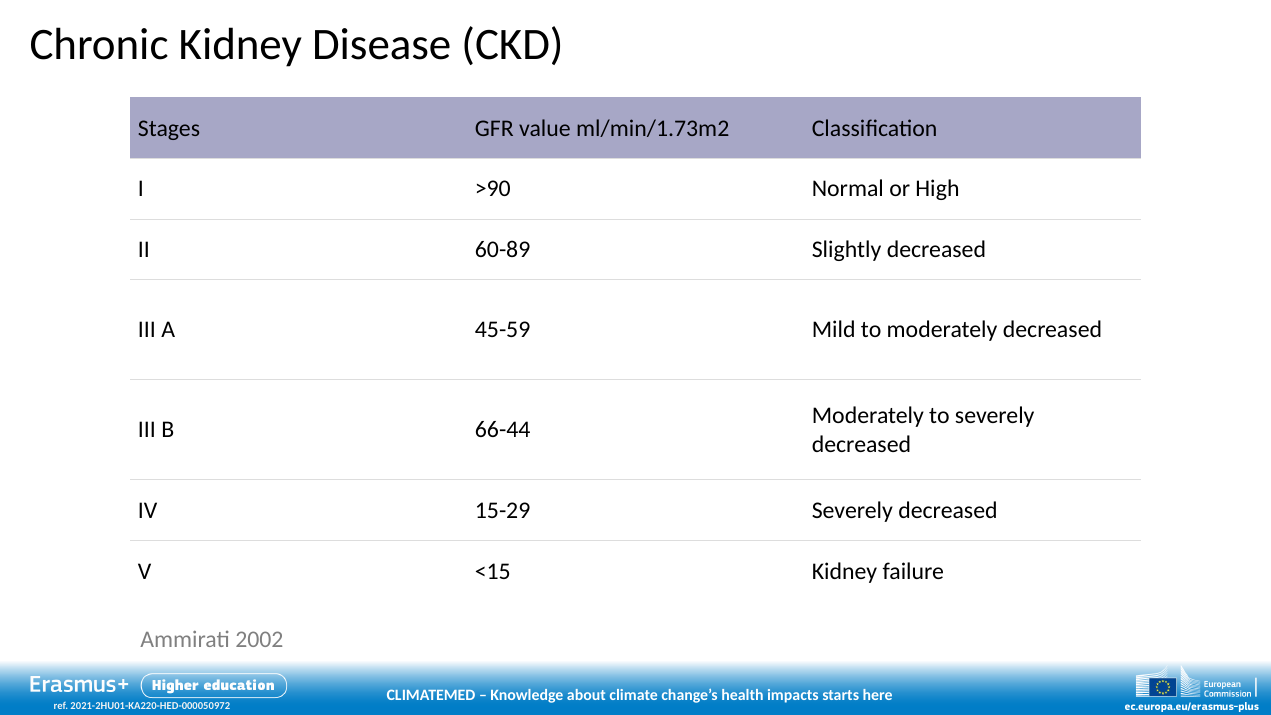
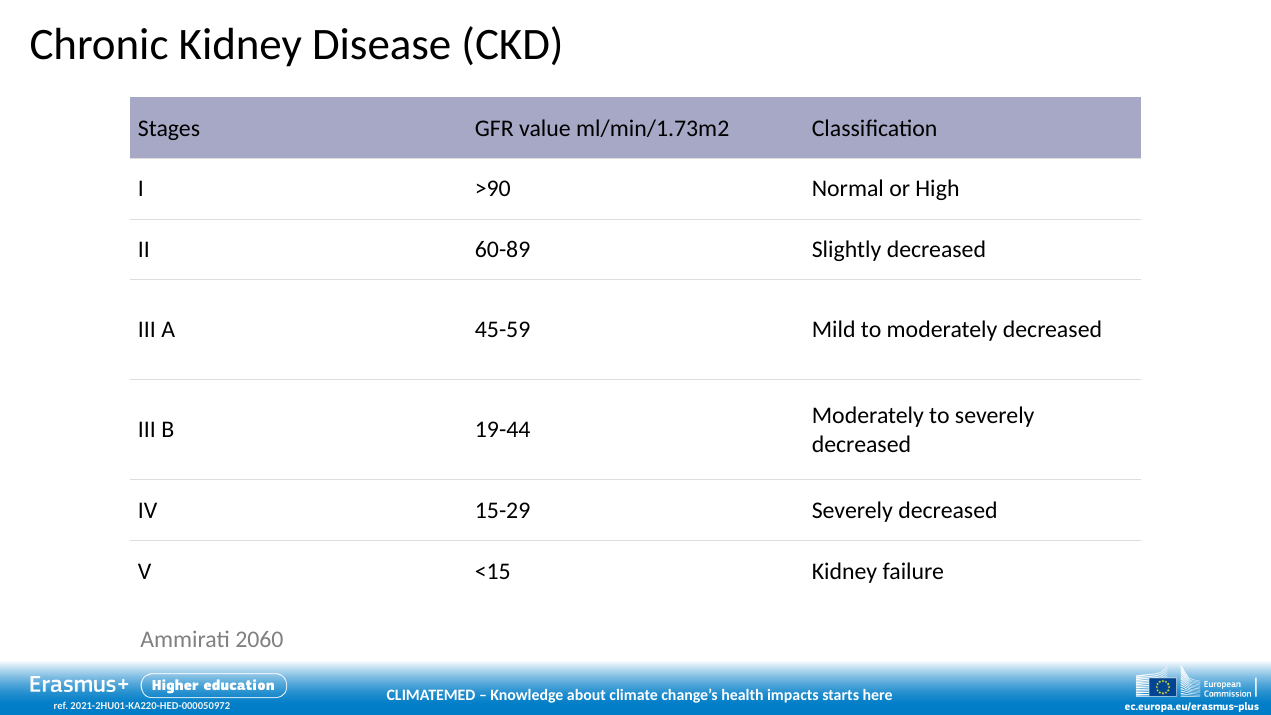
66-44: 66-44 -> 19-44
2002: 2002 -> 2060
